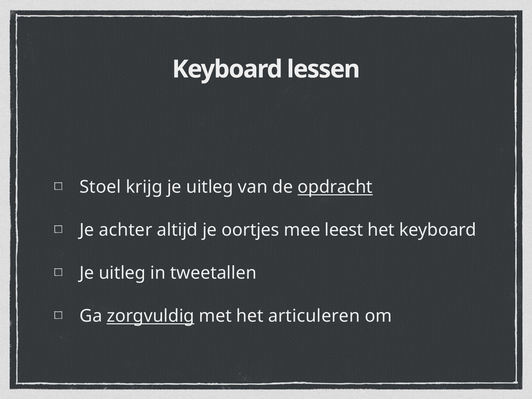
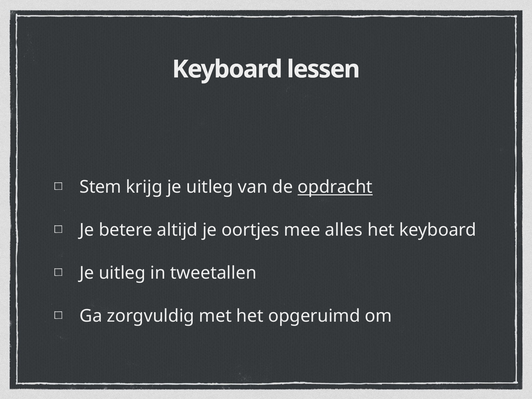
Stoel: Stoel -> Stem
achter: achter -> betere
leest: leest -> alles
zorgvuldig underline: present -> none
articuleren: articuleren -> opgeruimd
